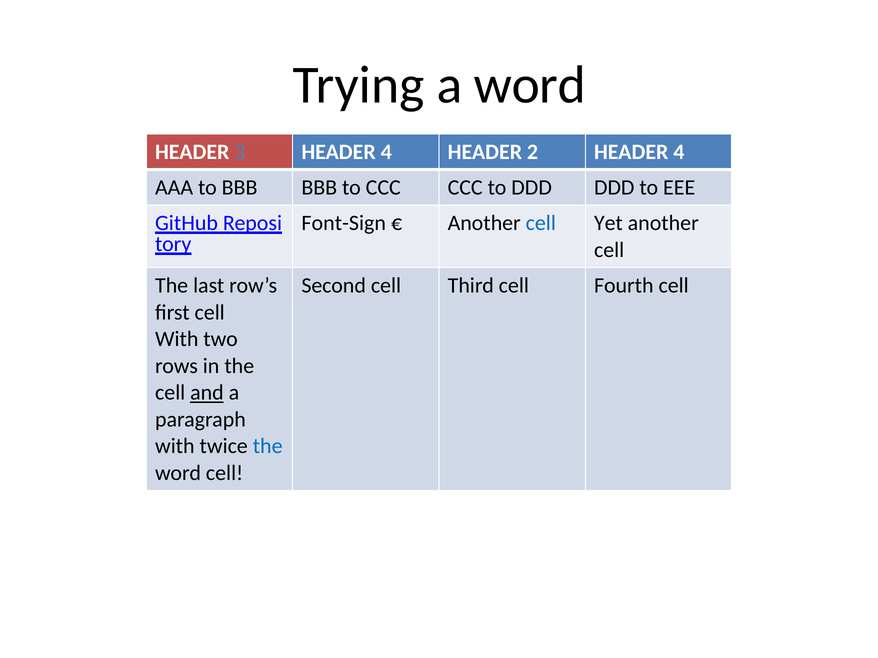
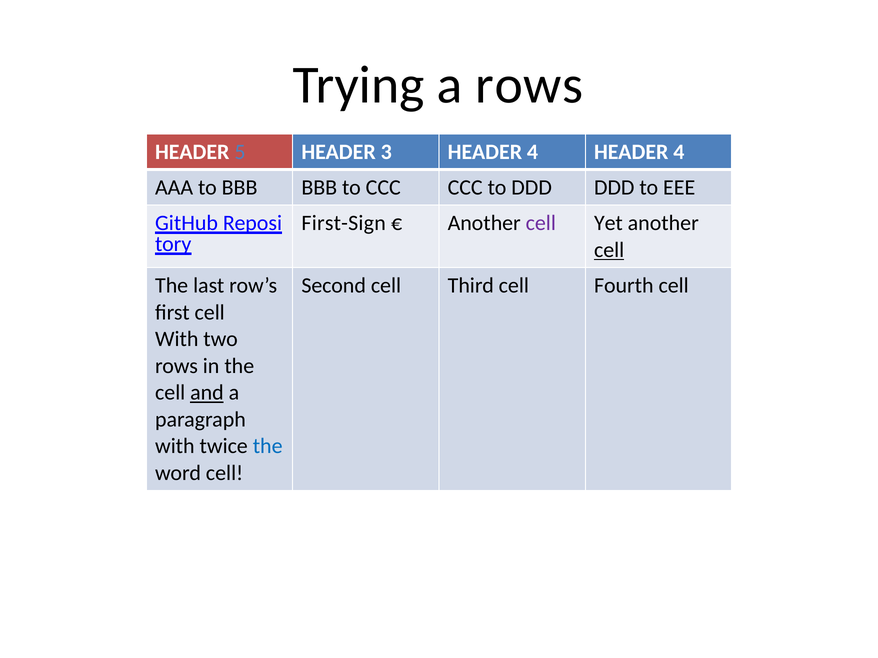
a word: word -> rows
3: 3 -> 5
4 at (386, 152): 4 -> 3
2 at (533, 152): 2 -> 4
Font-Sign: Font-Sign -> First-Sign
cell at (541, 223) colour: blue -> purple
cell at (609, 250) underline: none -> present
